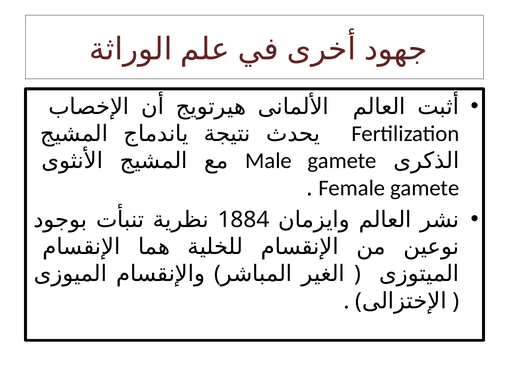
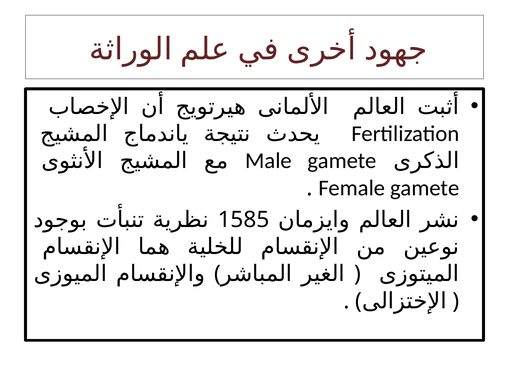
1884: 1884 -> 1585
